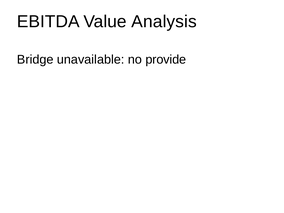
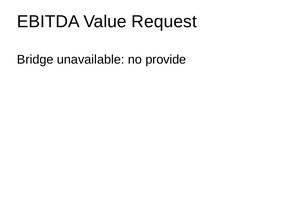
Analysis: Analysis -> Request
